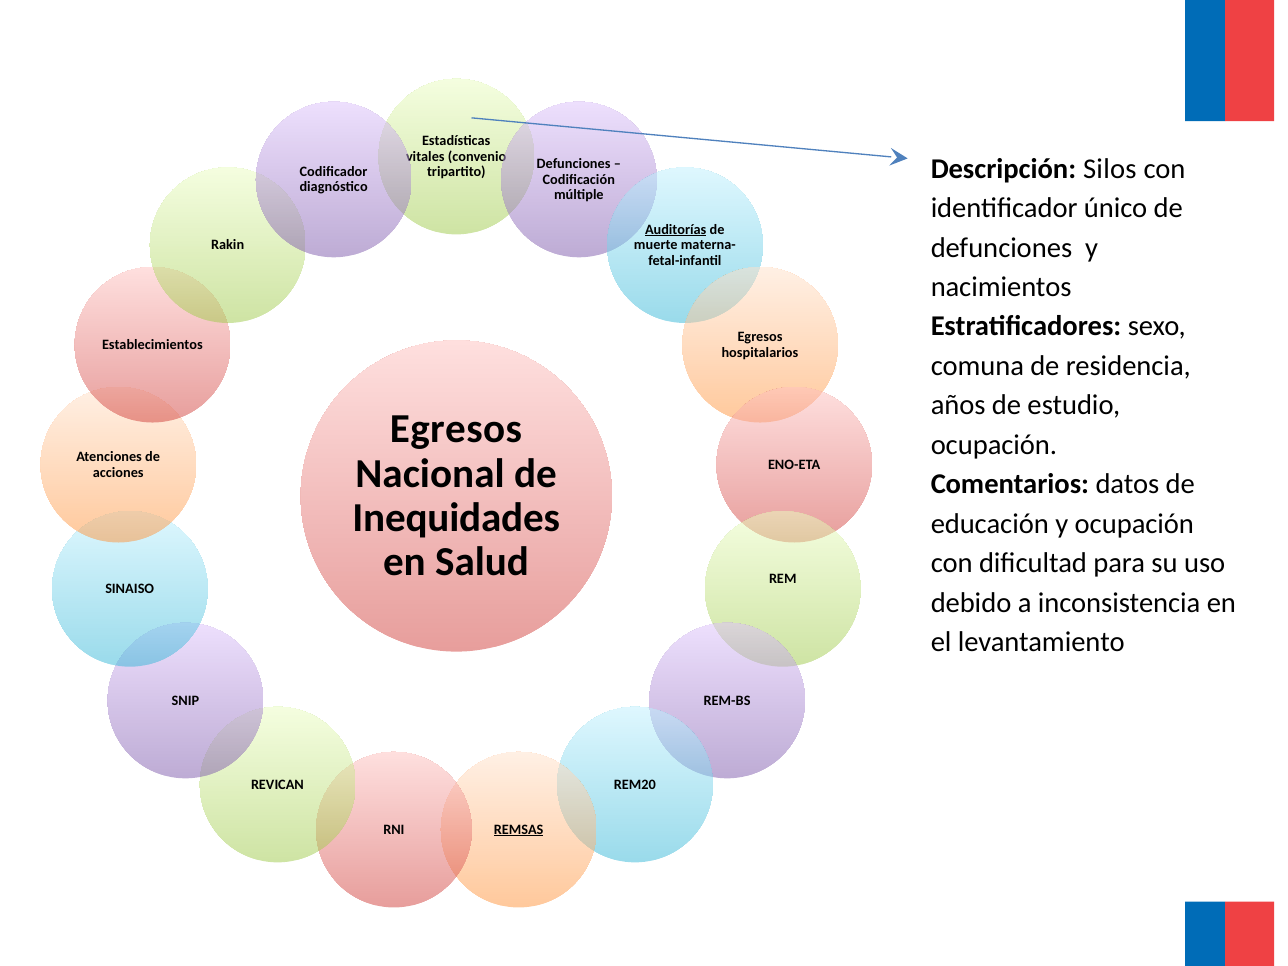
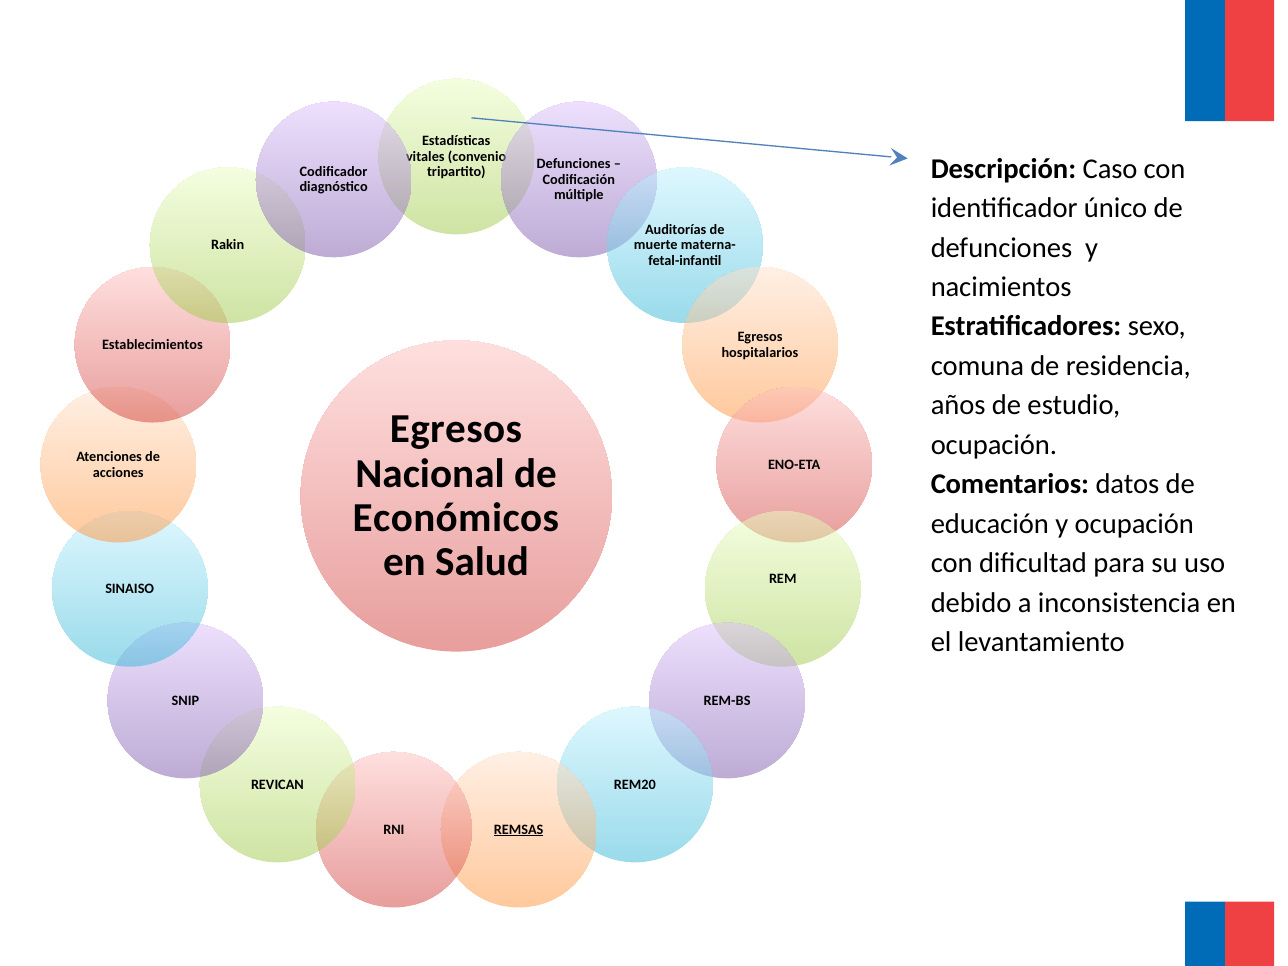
Silos: Silos -> Caso
Auditorías underline: present -> none
Inequidades: Inequidades -> Económicos
